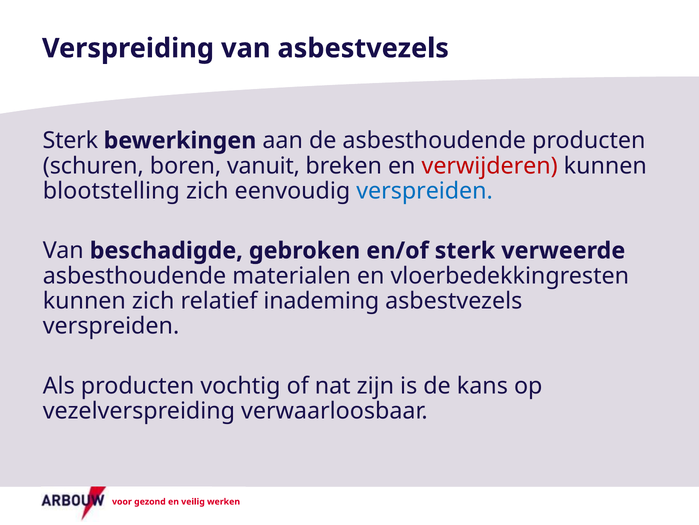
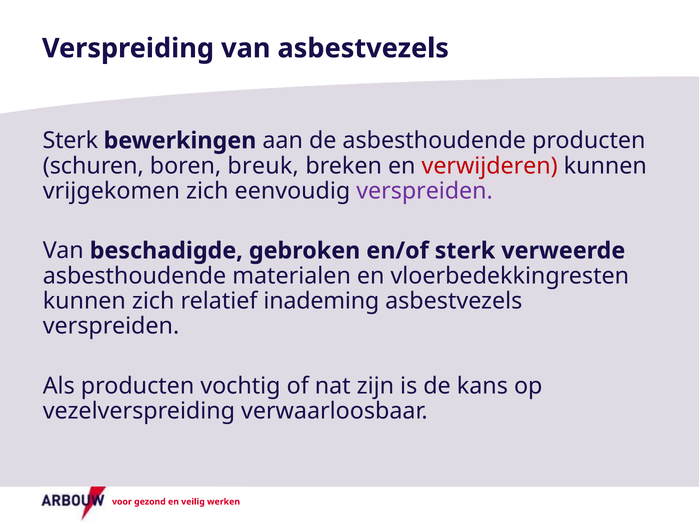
vanuit: vanuit -> breuk
blootstelling: blootstelling -> vrijgekomen
verspreiden at (425, 191) colour: blue -> purple
